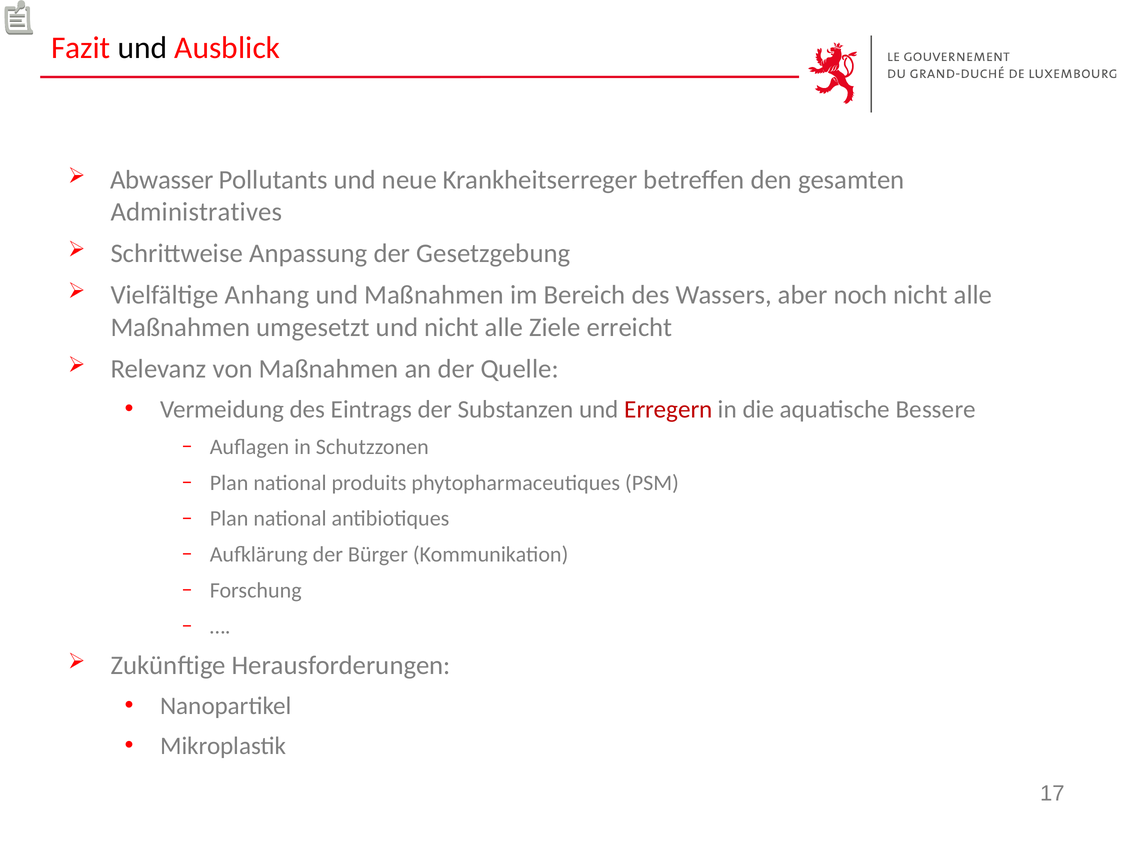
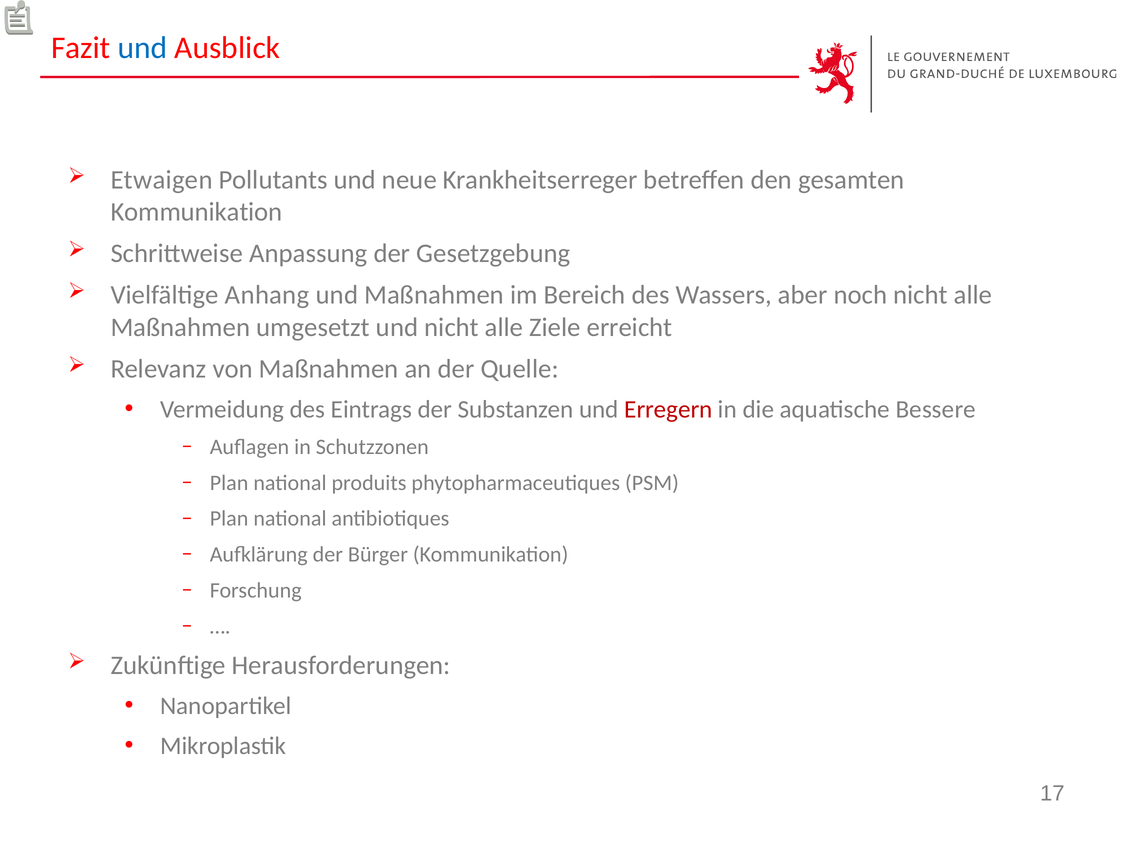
und at (142, 48) colour: black -> blue
Abwasser: Abwasser -> Etwaigen
Administratives at (196, 212): Administratives -> Kommunikation
